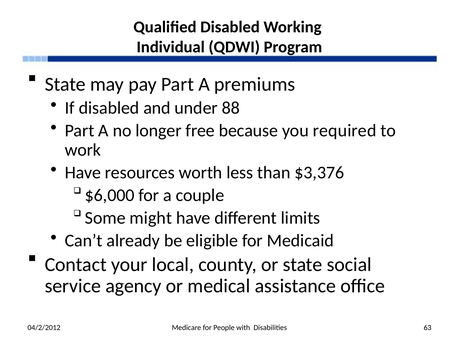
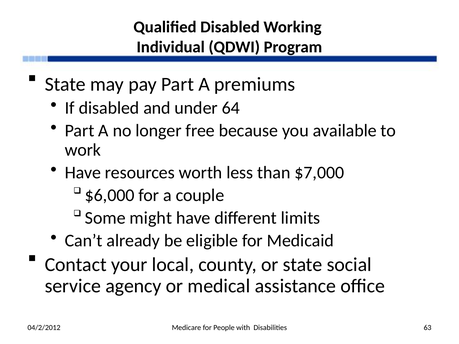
88: 88 -> 64
required: required -> available
$3,376: $3,376 -> $7,000
